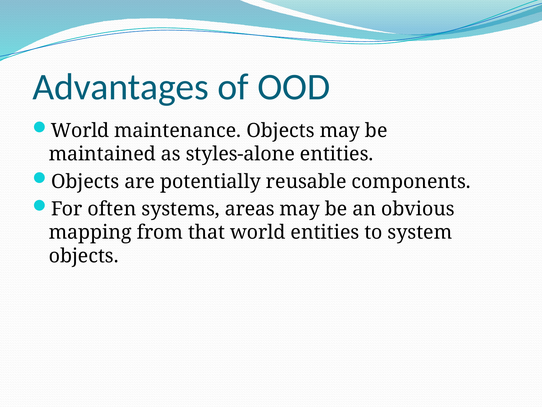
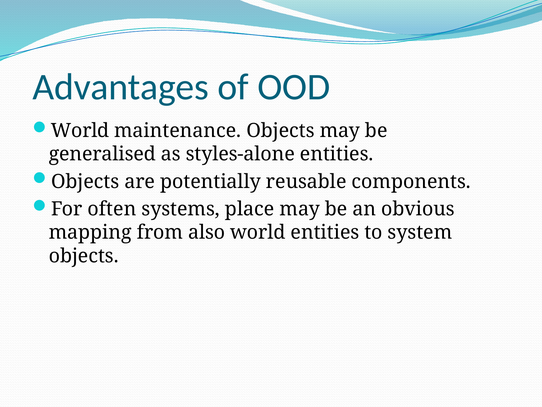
maintained: maintained -> generalised
areas: areas -> place
that: that -> also
